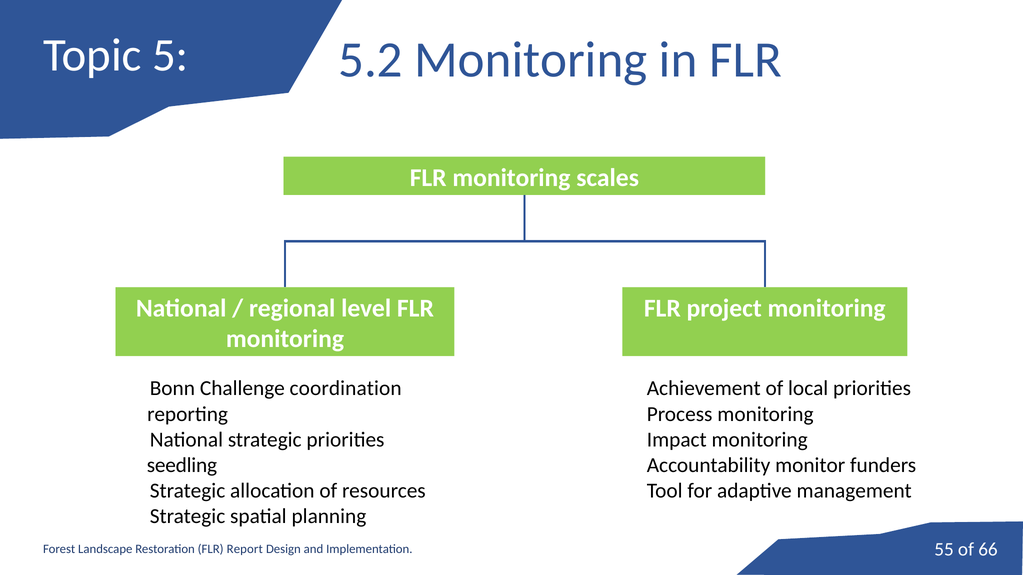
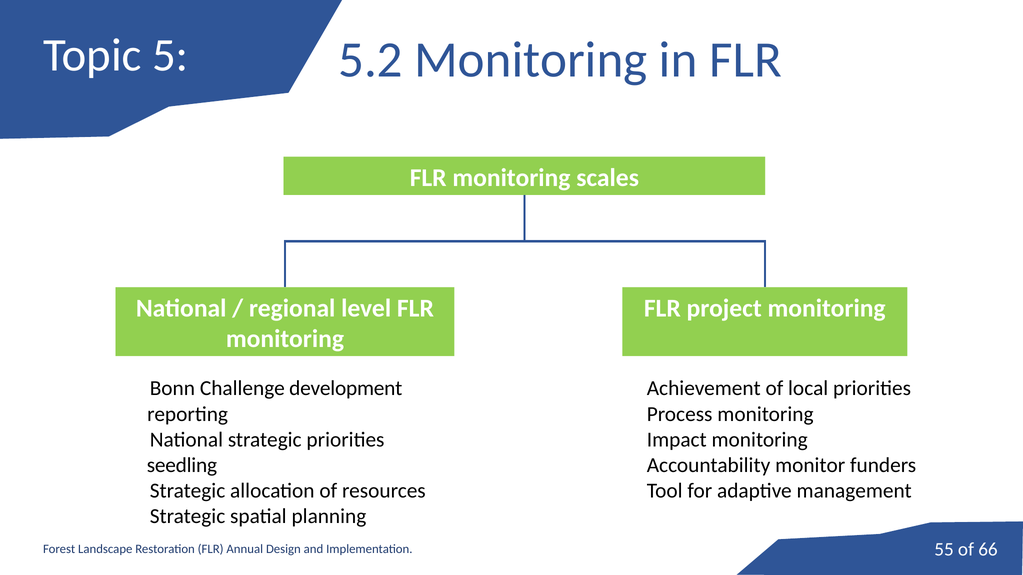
coordination: coordination -> development
Report: Report -> Annual
